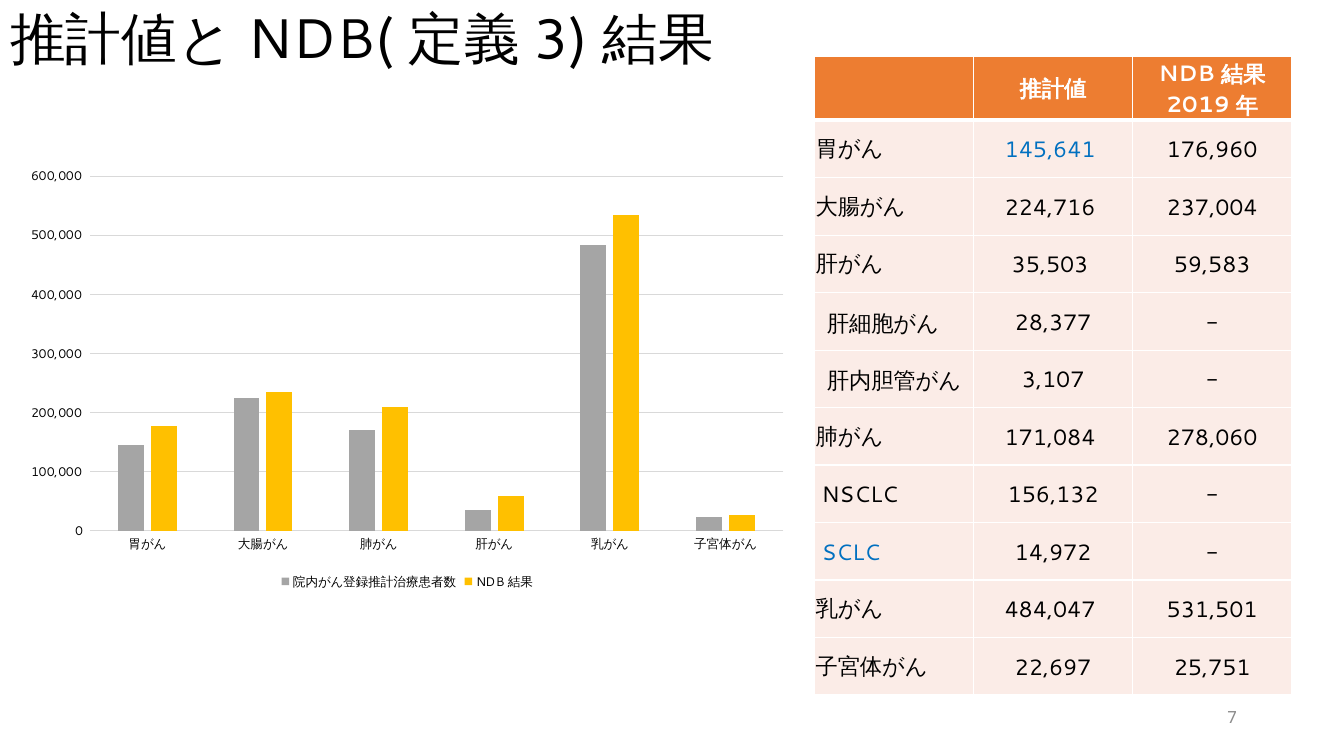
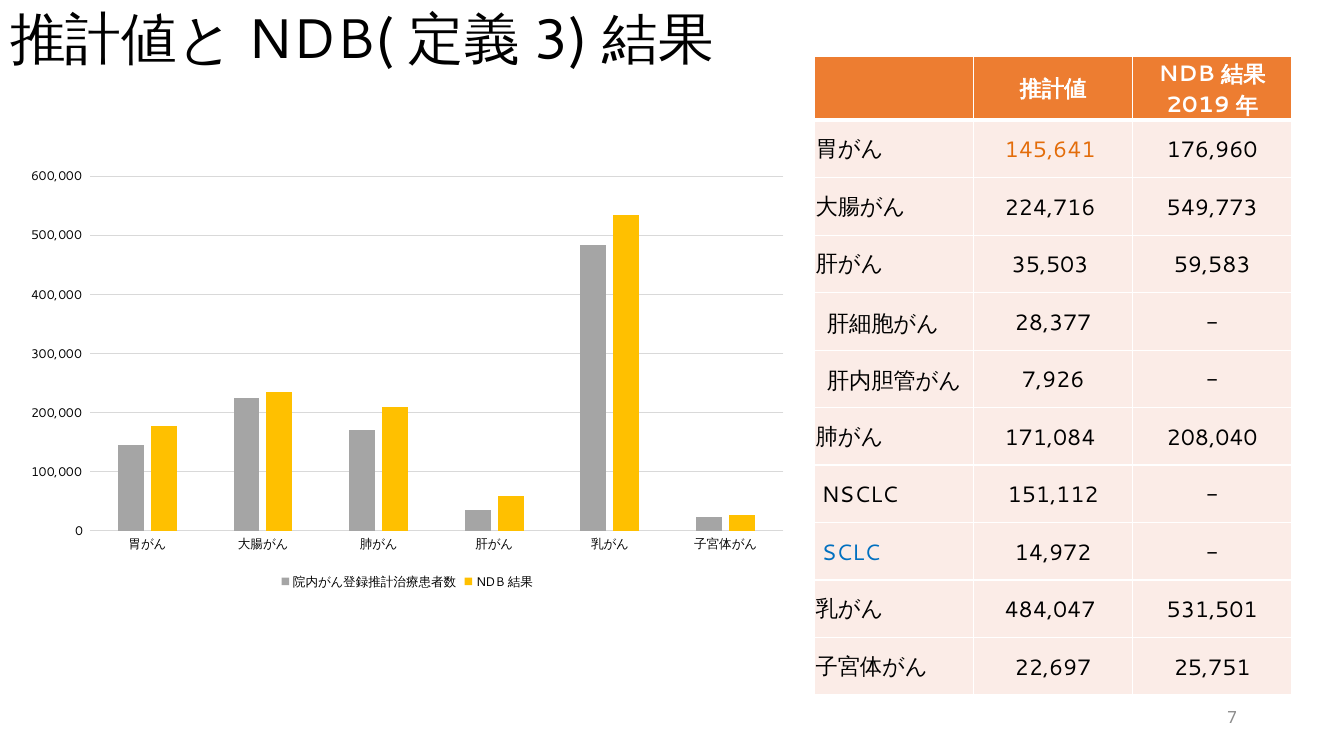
145,641 colour: blue -> orange
237,004: 237,004 -> 549,773
3,107: 3,107 -> 7,926
278,060: 278,060 -> 208,040
156,132: 156,132 -> 151,112
